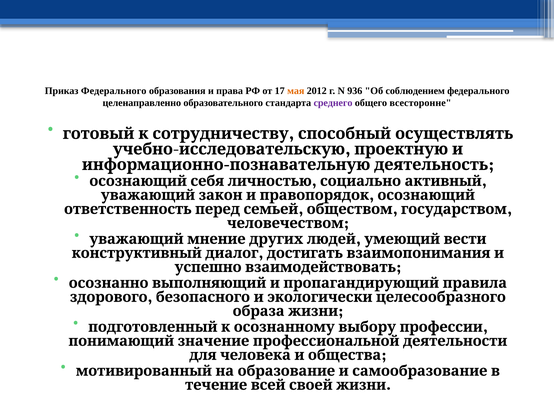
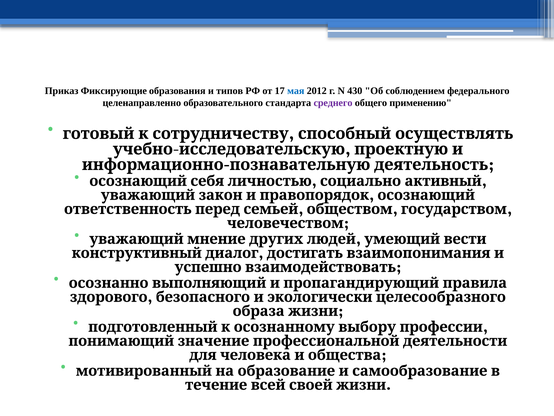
Приказ Федерального: Федерального -> Фиксирующие
права: права -> типов
мая colour: orange -> blue
936: 936 -> 430
всесторонне: всесторонне -> применению
